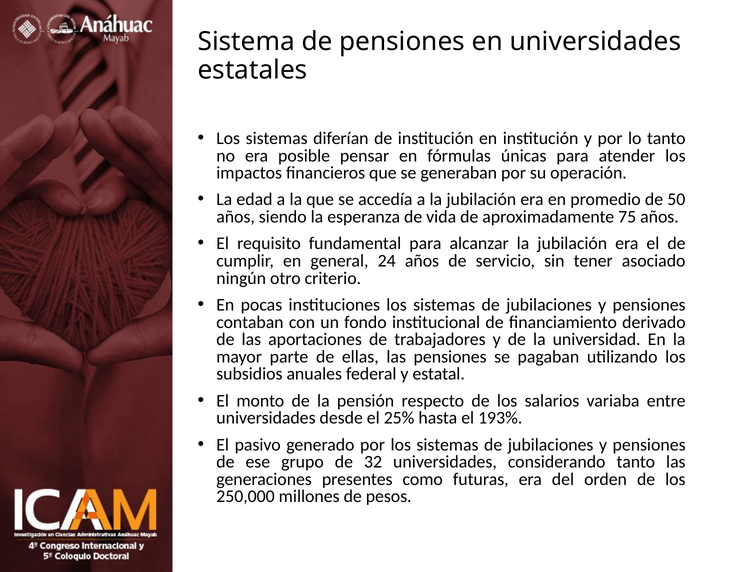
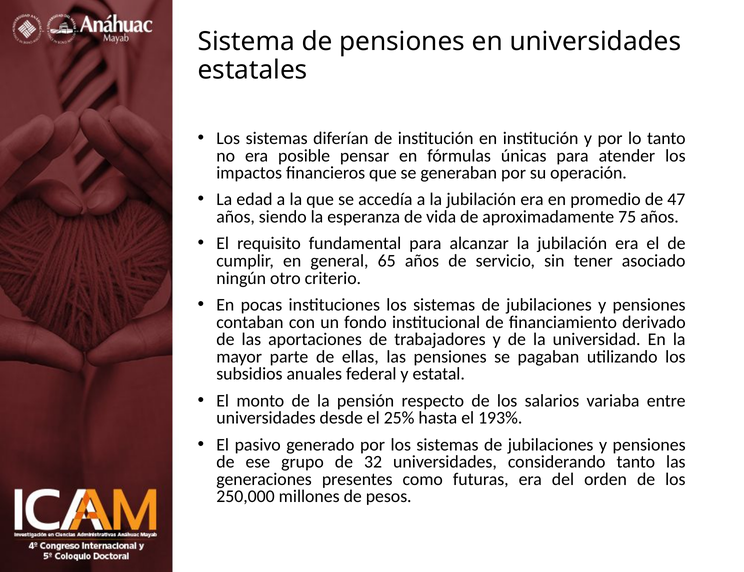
50: 50 -> 47
24: 24 -> 65
